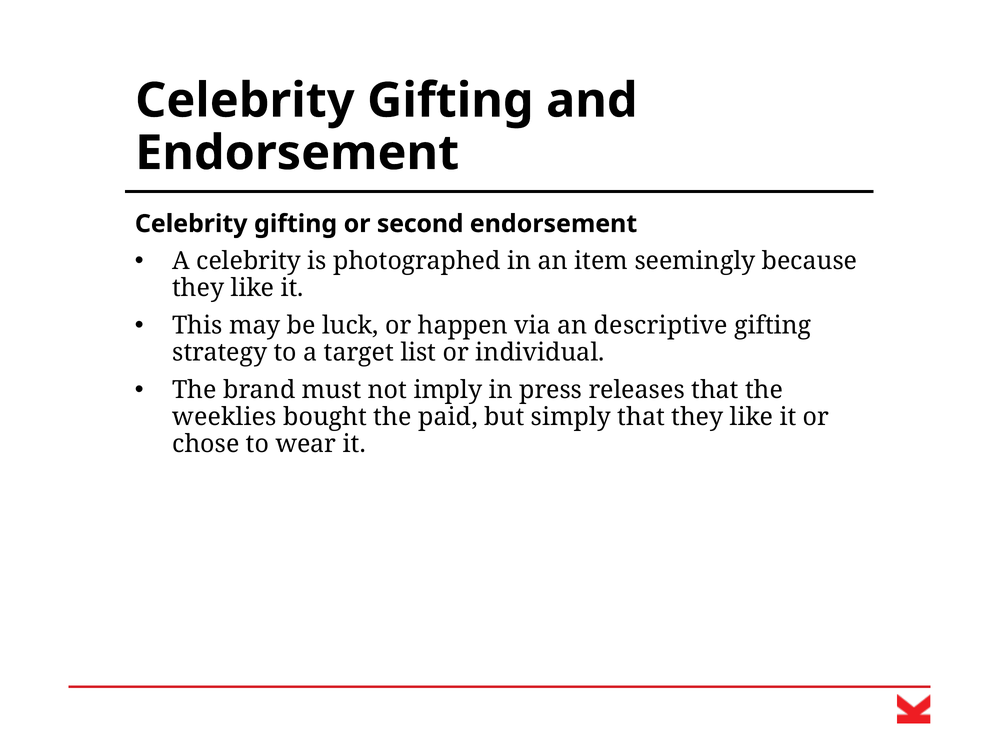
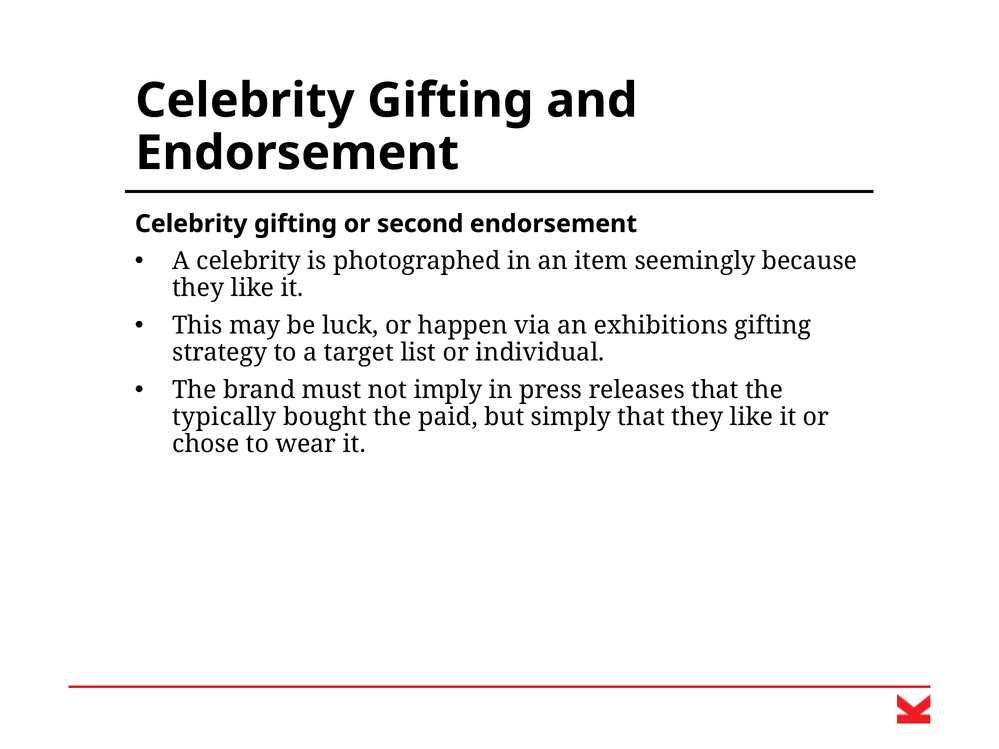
descriptive: descriptive -> exhibitions
weeklies: weeklies -> typically
